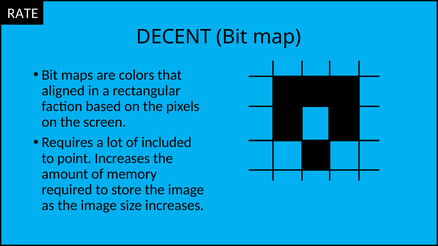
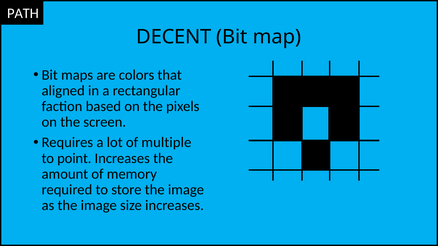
RATE: RATE -> PATH
included: included -> multiple
